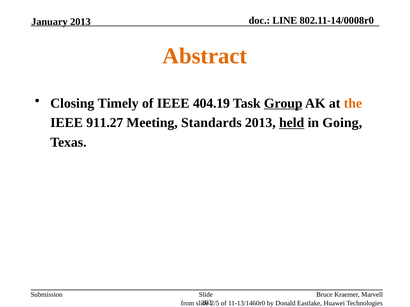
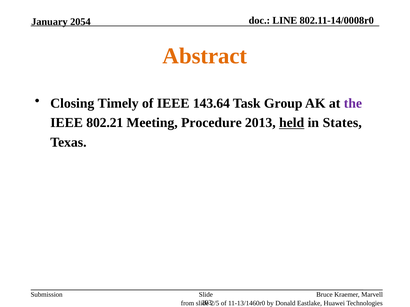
January 2013: 2013 -> 2054
404.19: 404.19 -> 143.64
Group underline: present -> none
the colour: orange -> purple
911.27: 911.27 -> 802.21
Standards: Standards -> Procedure
Going: Going -> States
